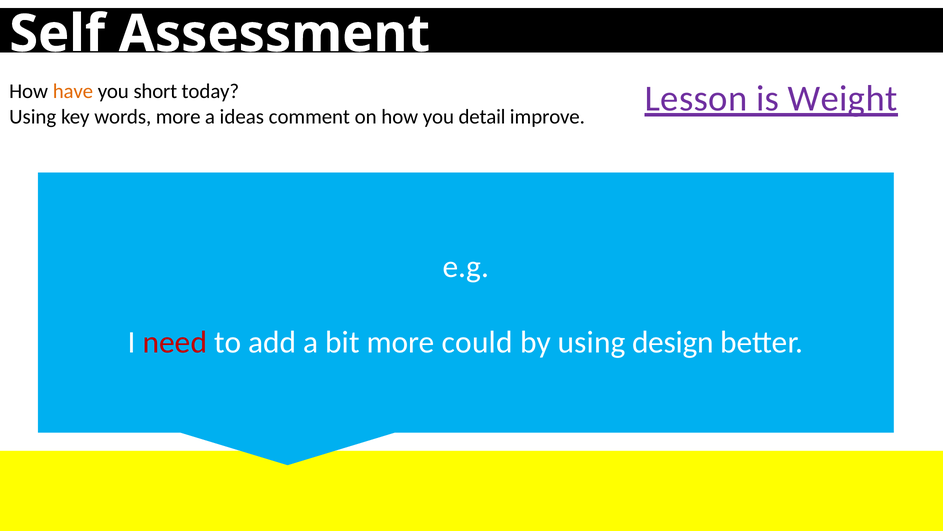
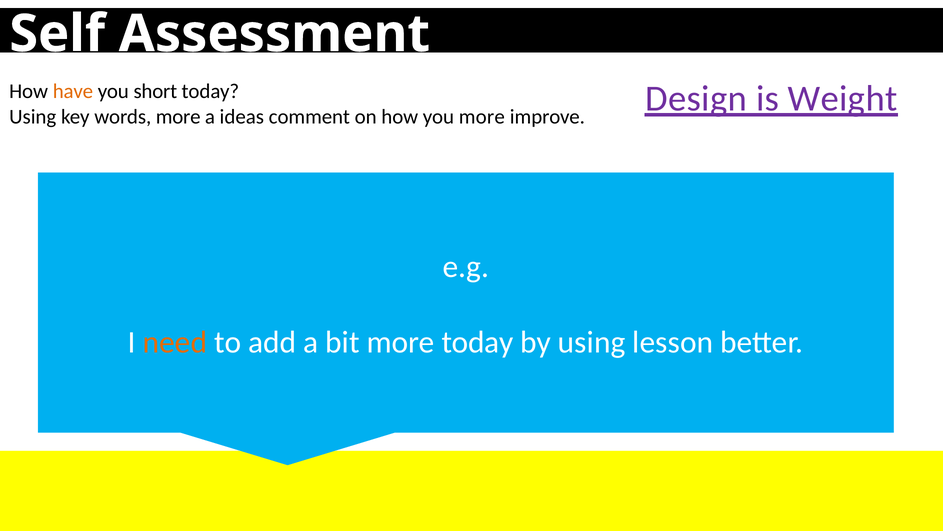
Lesson: Lesson -> Design
you detail: detail -> more
need colour: red -> orange
more could: could -> today
design: design -> lesson
